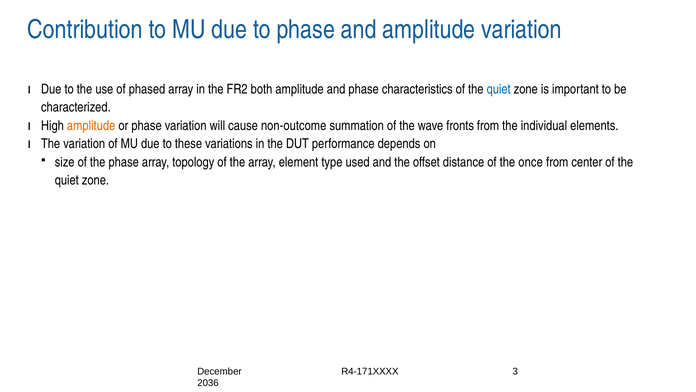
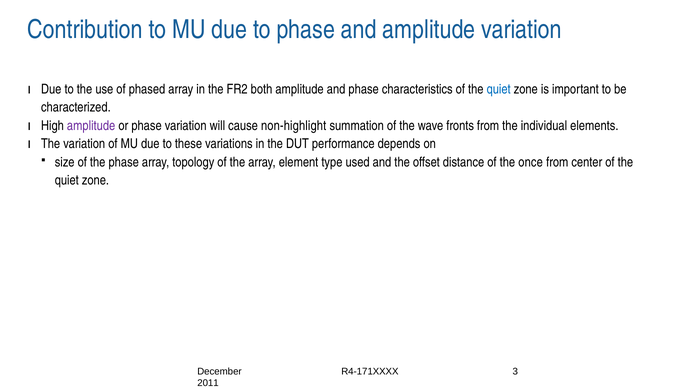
amplitude at (91, 125) colour: orange -> purple
non-outcome: non-outcome -> non-highlight
2036: 2036 -> 2011
